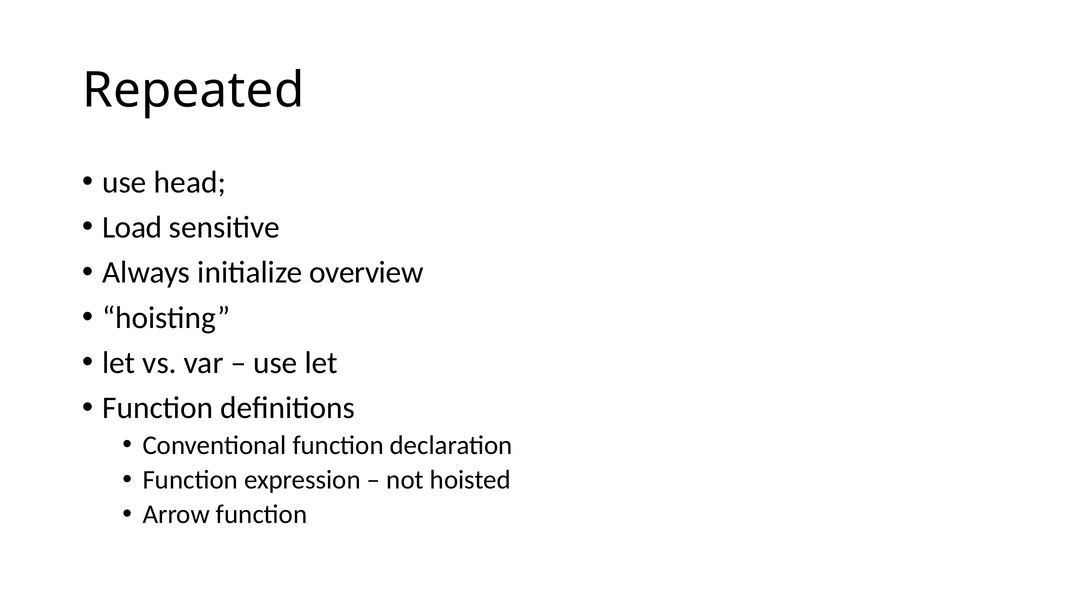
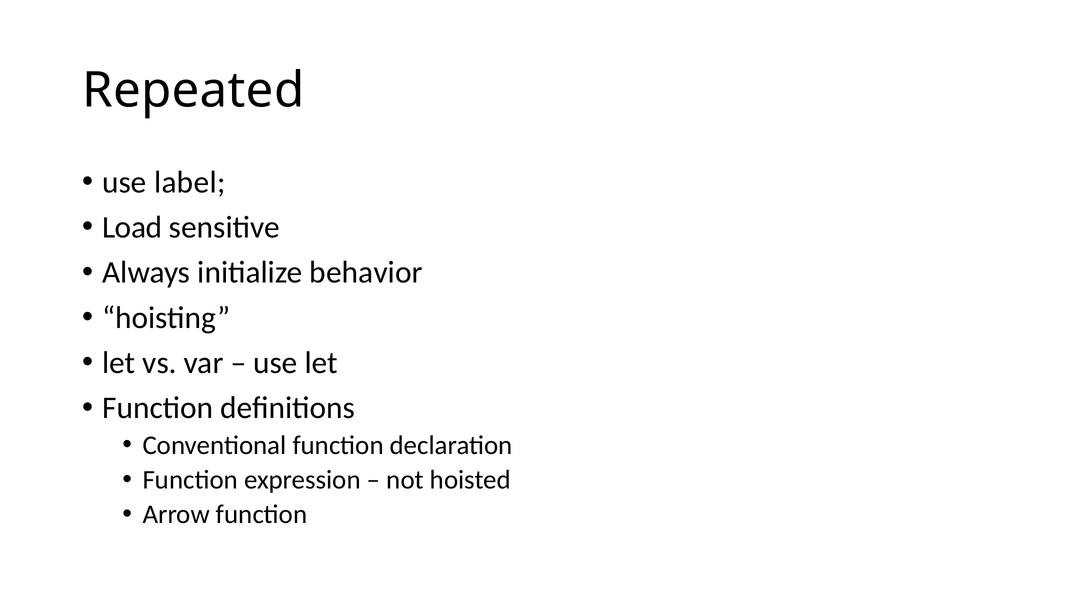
head: head -> label
overview: overview -> behavior
